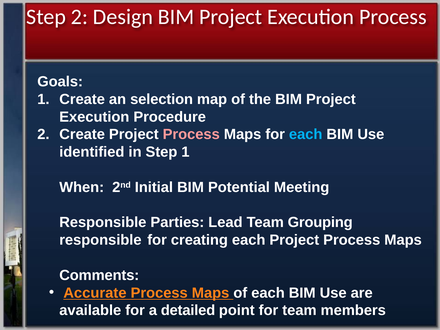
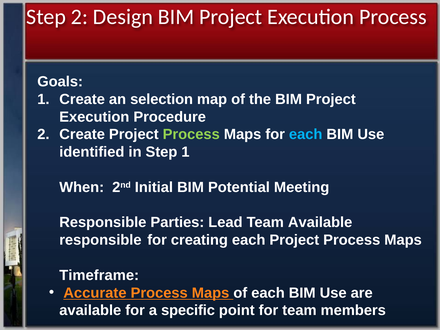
Process at (191, 134) colour: pink -> light green
Team Grouping: Grouping -> Available
Comments: Comments -> Timeframe
detailed: detailed -> specific
